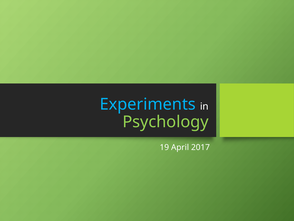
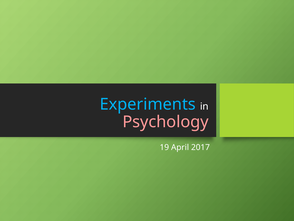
Psychology colour: light green -> pink
